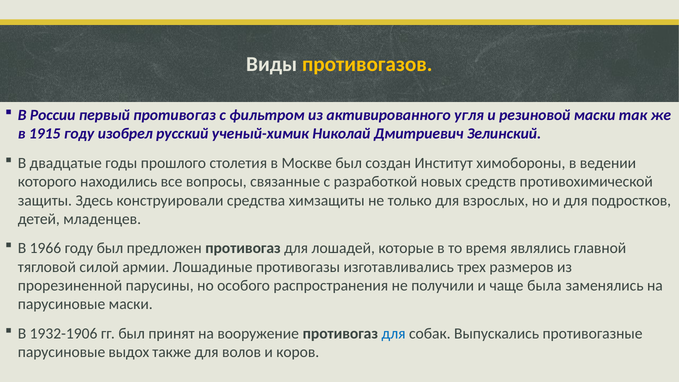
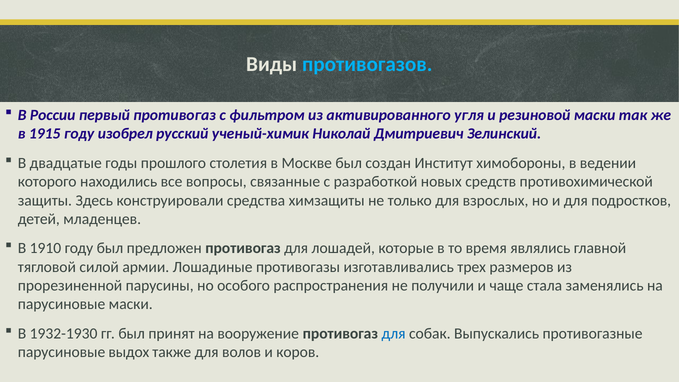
противогазов colour: yellow -> light blue
1966: 1966 -> 1910
была: была -> стала
1932-1906: 1932-1906 -> 1932-1930
